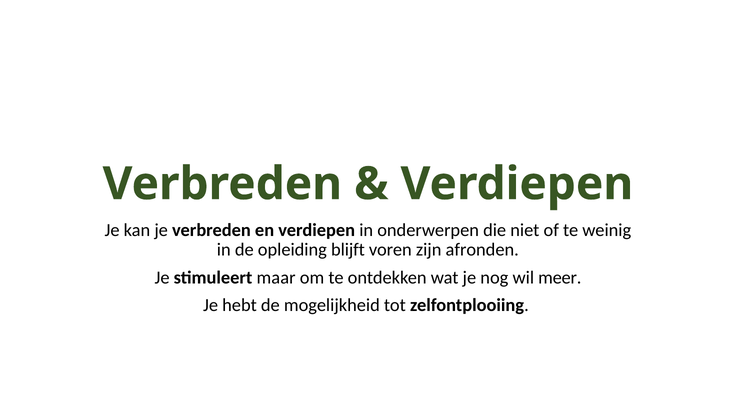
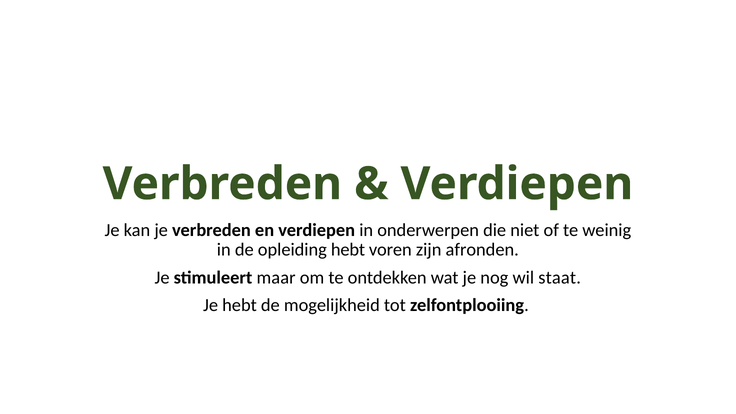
opleiding blijft: blijft -> hebt
meer: meer -> staat
